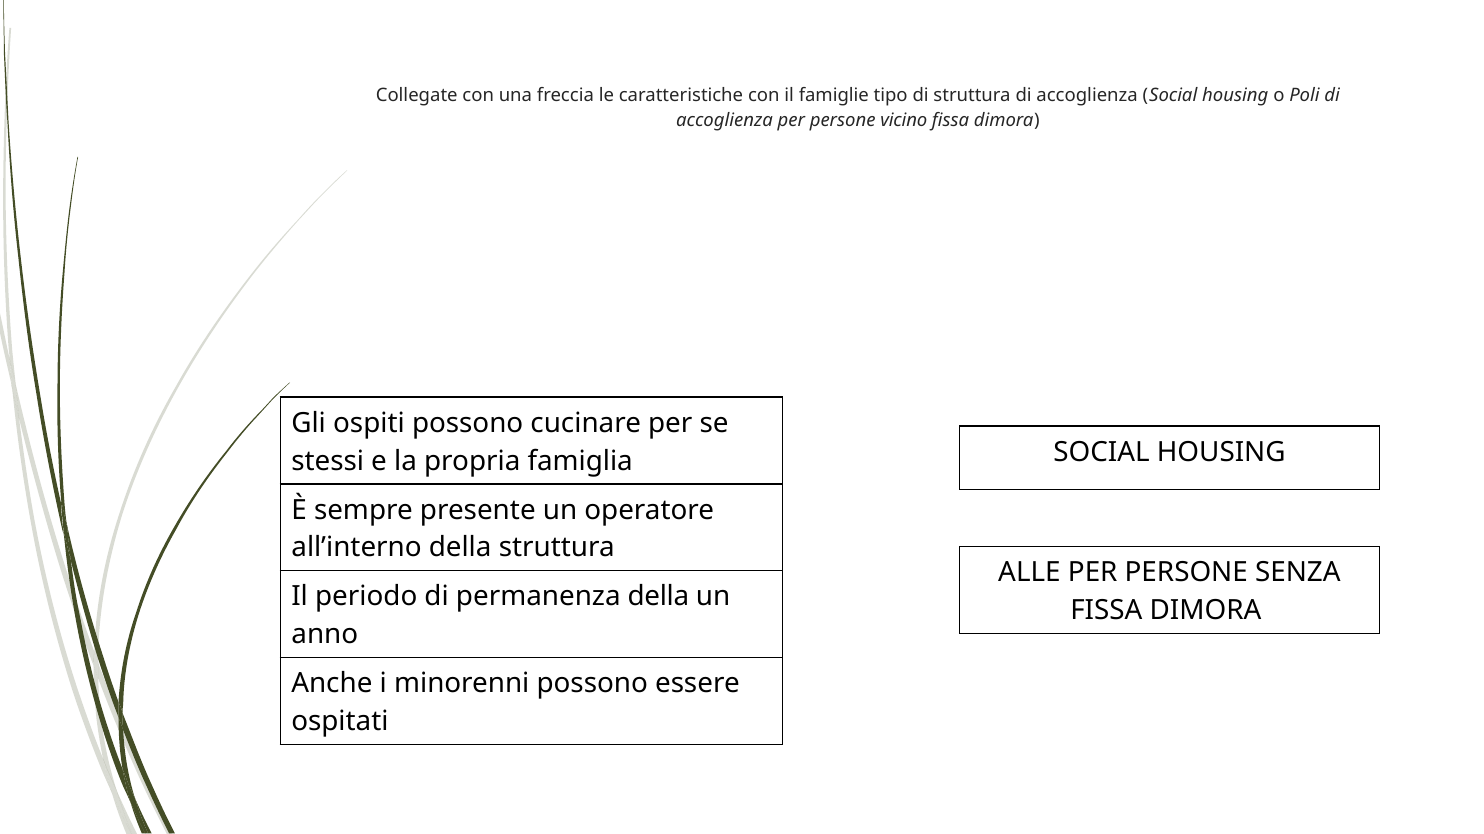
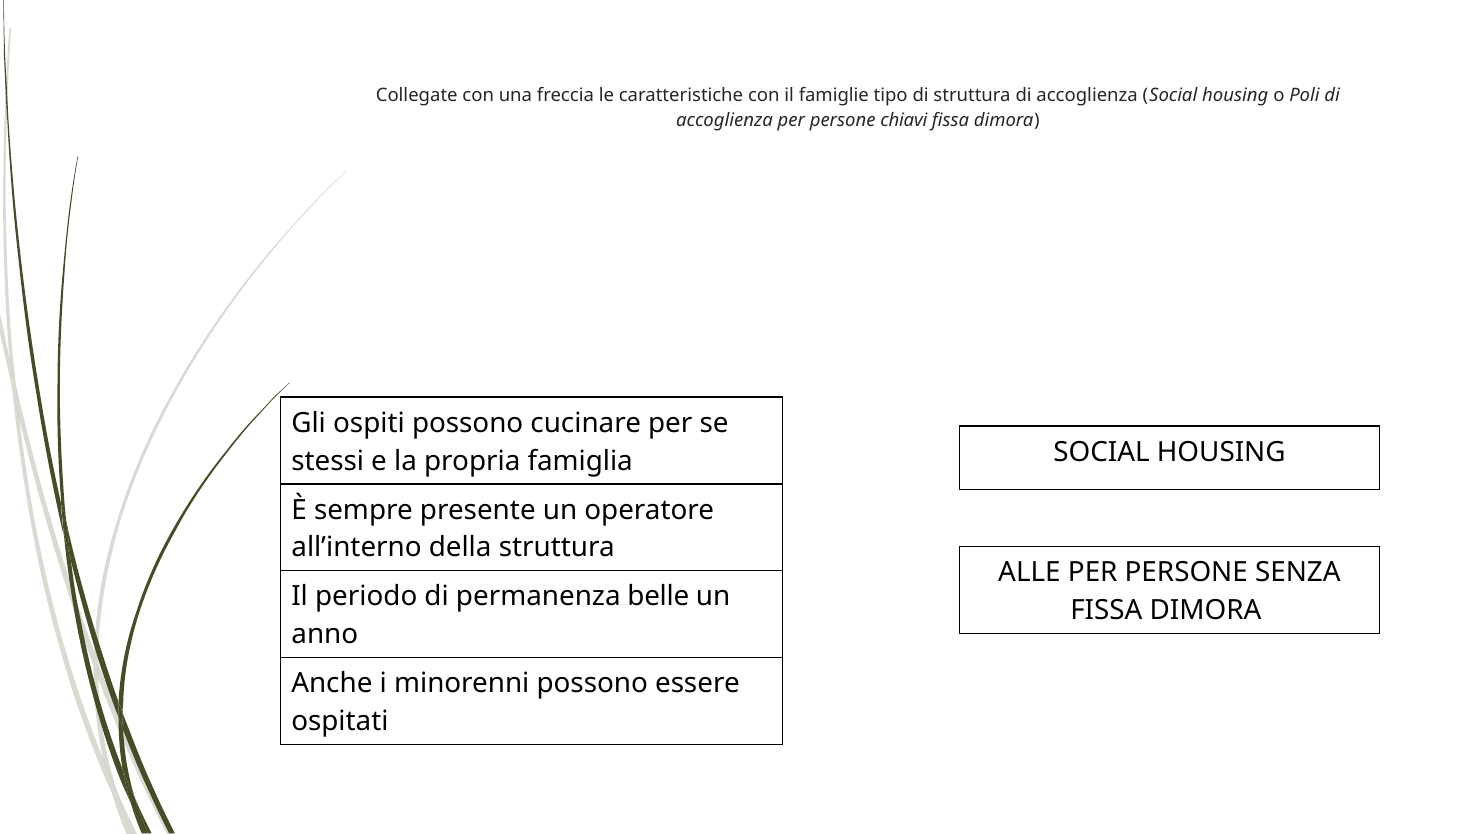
vicino: vicino -> chiavi
permanenza della: della -> belle
